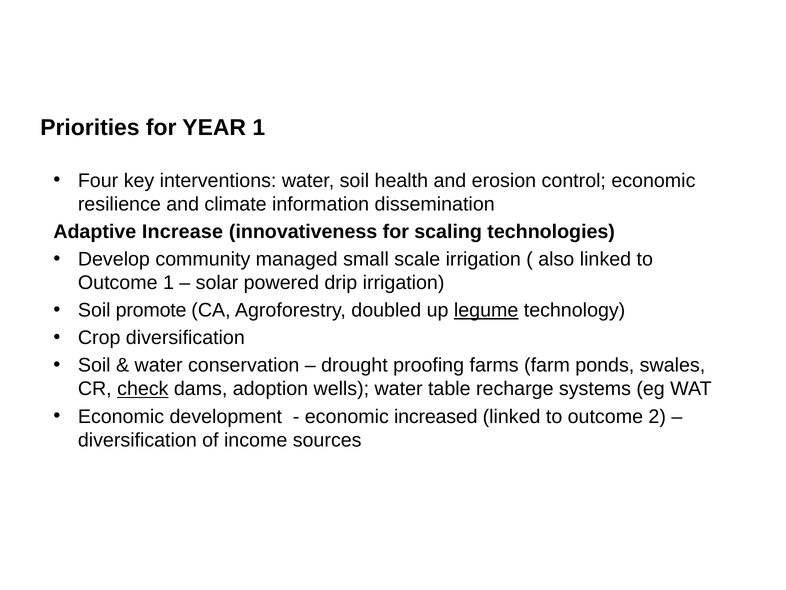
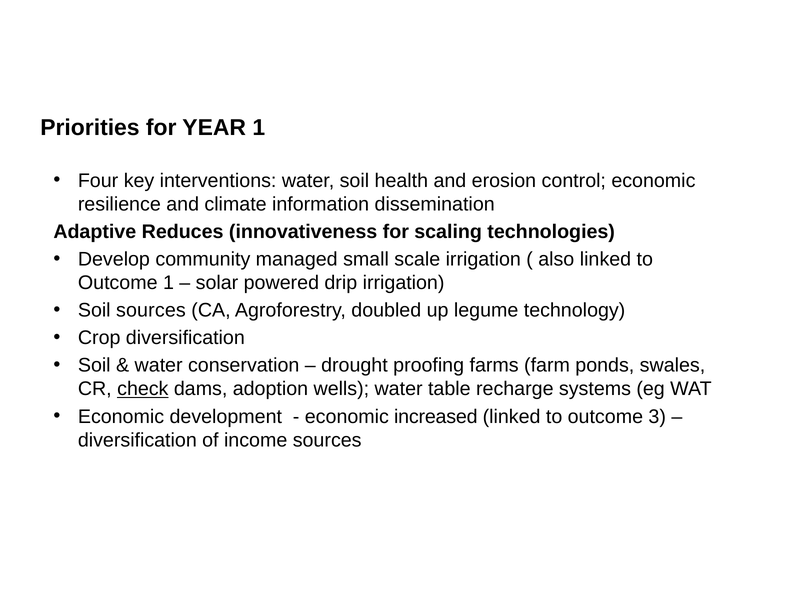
Increase: Increase -> Reduces
Soil promote: promote -> sources
legume underline: present -> none
2: 2 -> 3
